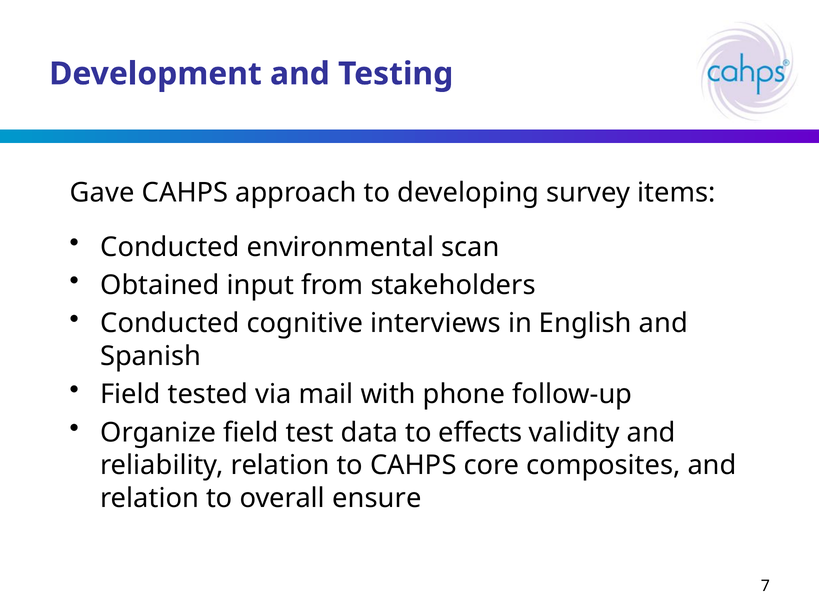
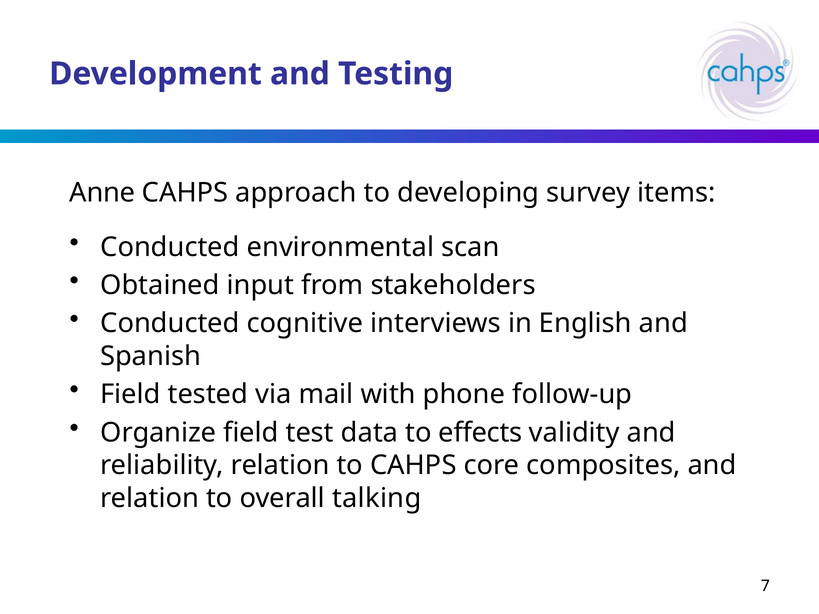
Gave: Gave -> Anne
ensure: ensure -> talking
